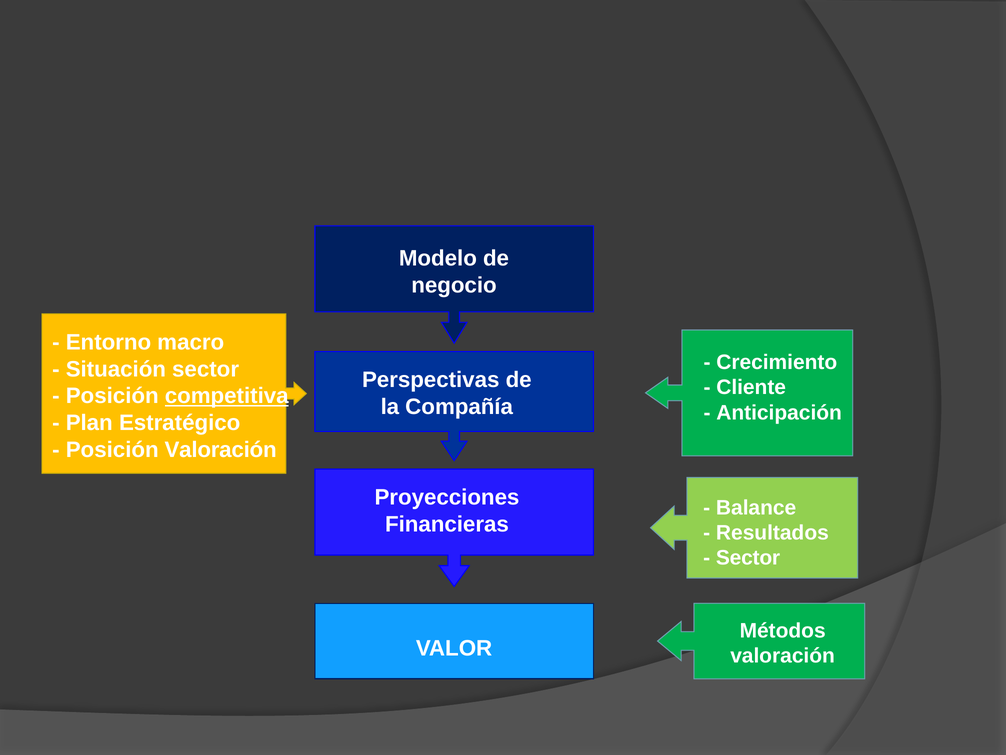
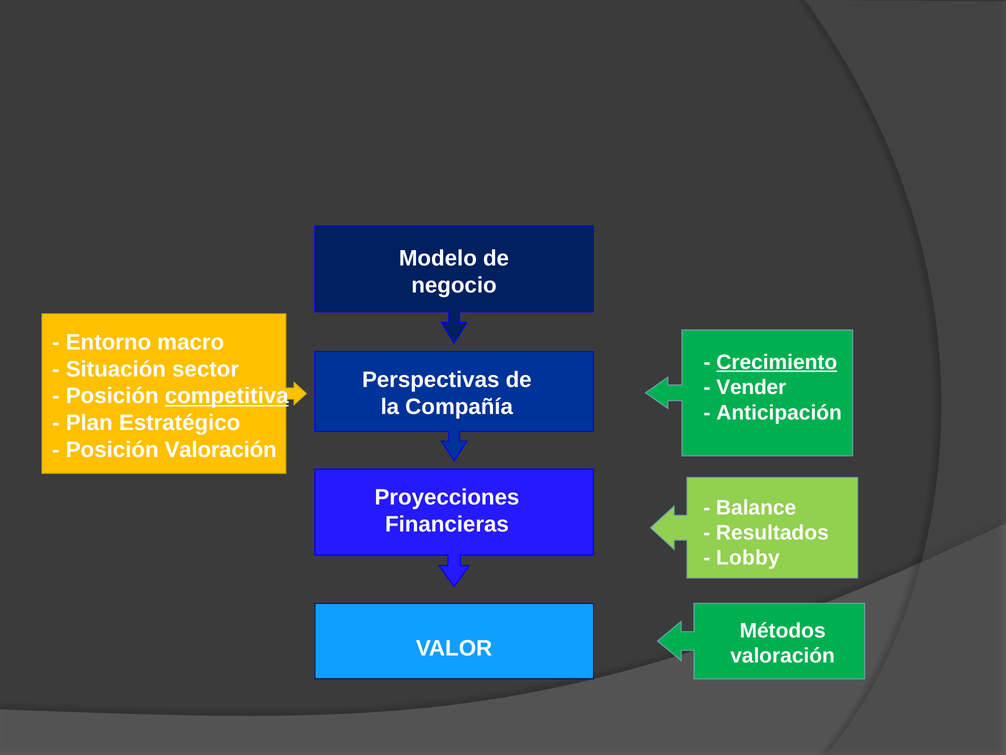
Crecimiento underline: none -> present
Cliente: Cliente -> Vender
Sector at (748, 558): Sector -> Lobby
